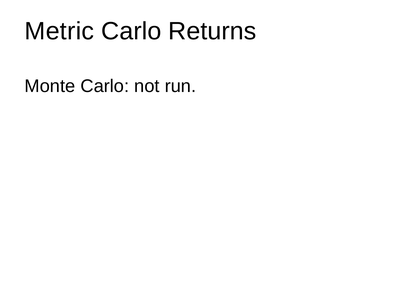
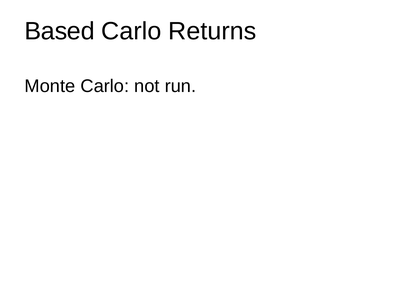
Metric: Metric -> Based
